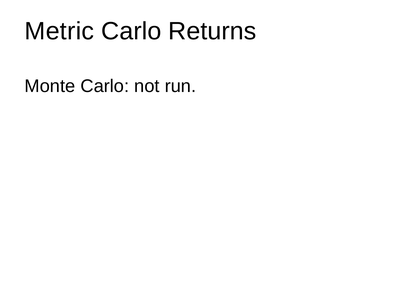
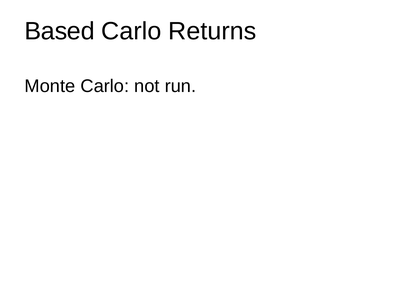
Metric: Metric -> Based
